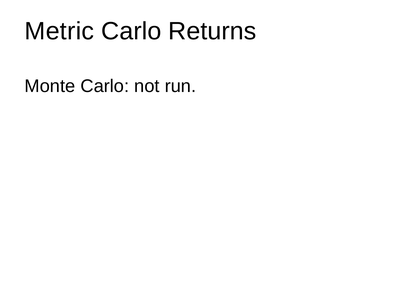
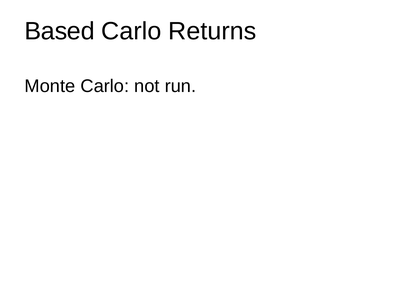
Metric: Metric -> Based
